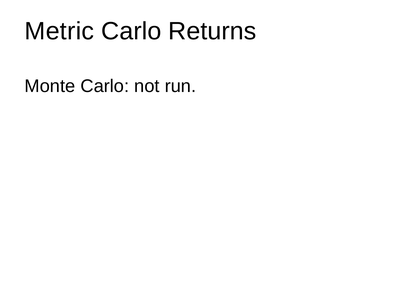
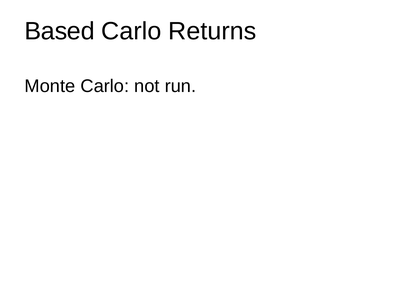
Metric: Metric -> Based
